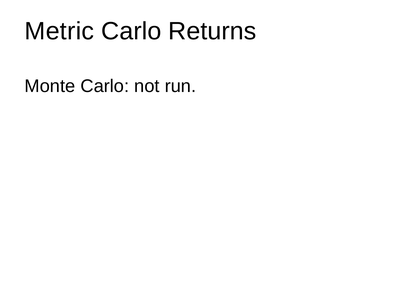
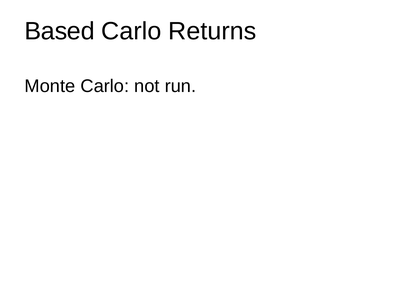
Metric: Metric -> Based
